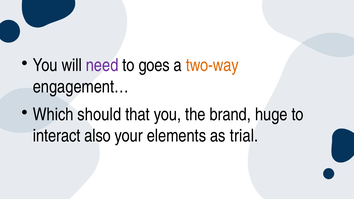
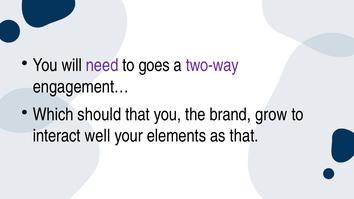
two-way colour: orange -> purple
huge: huge -> grow
also: also -> well
as trial: trial -> that
